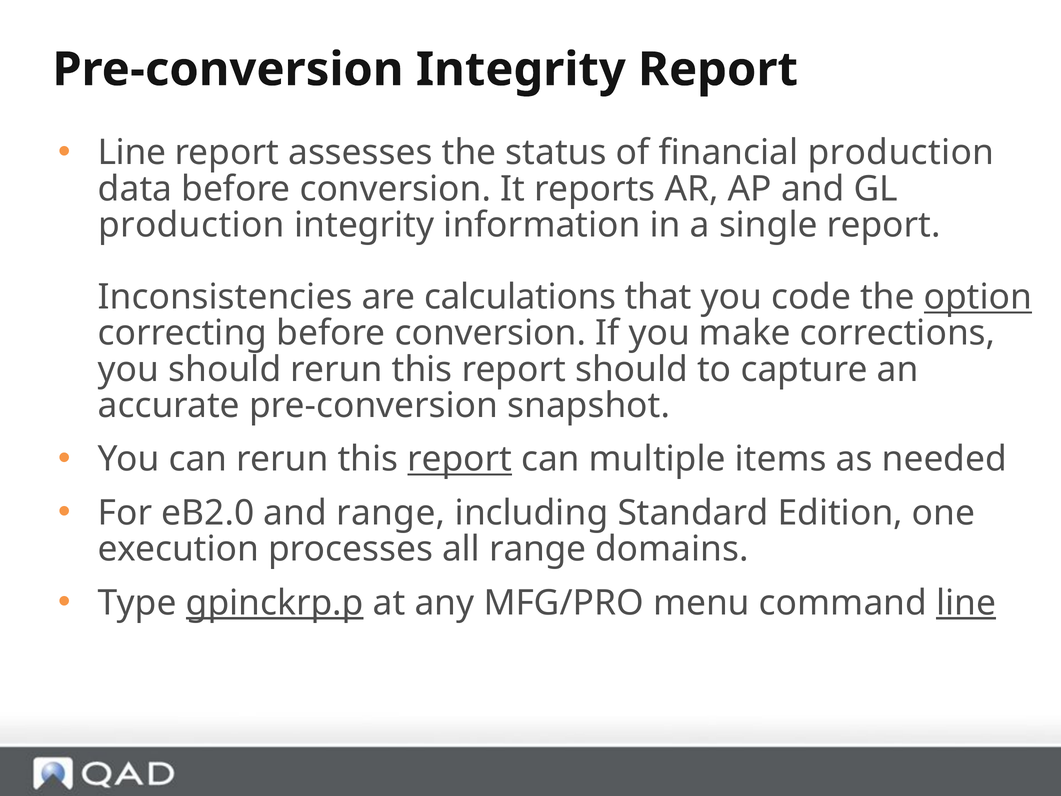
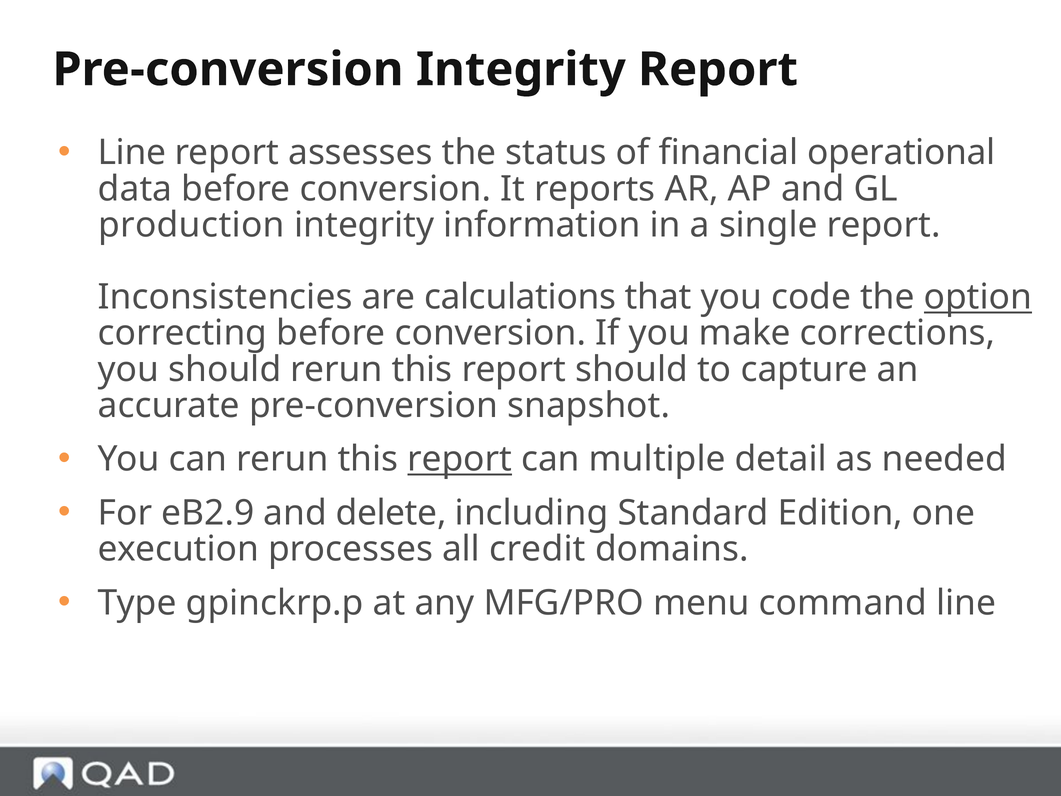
financial production: production -> operational
items: items -> detail
eB2.0: eB2.0 -> eB2.9
and range: range -> delete
all range: range -> credit
gpinckrp.p underline: present -> none
line at (966, 603) underline: present -> none
